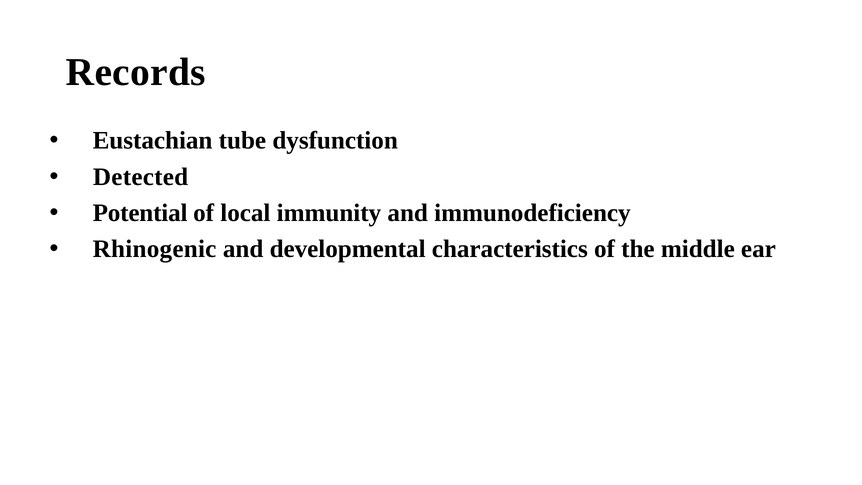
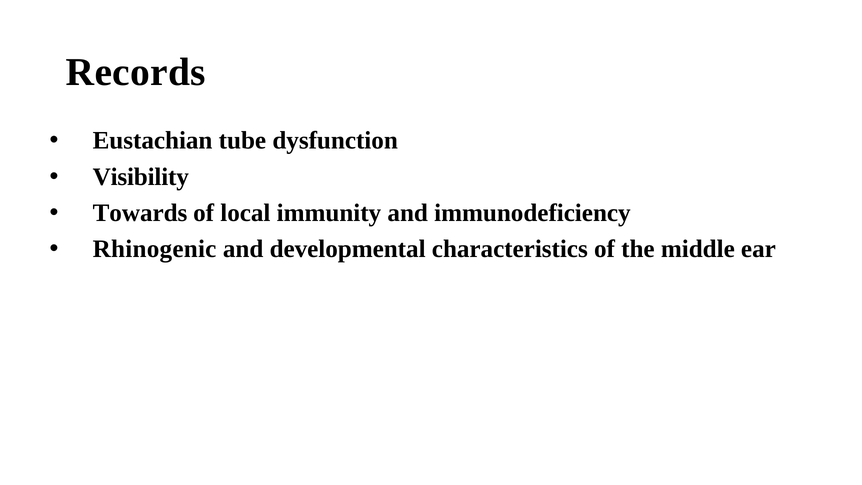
Detected: Detected -> Visibility
Potential: Potential -> Towards
